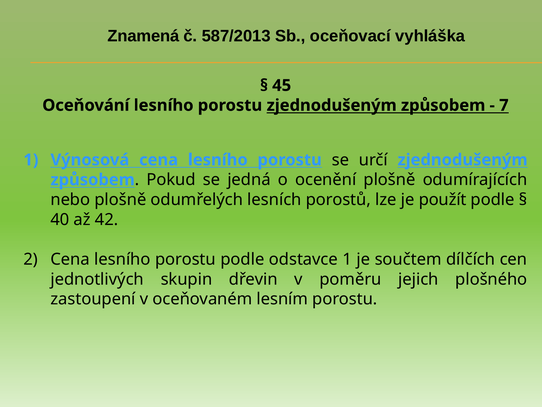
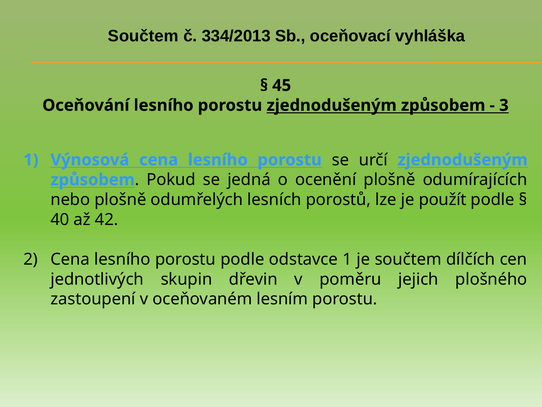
Znamená at (143, 36): Znamená -> Součtem
587/2013: 587/2013 -> 334/2013
7: 7 -> 3
